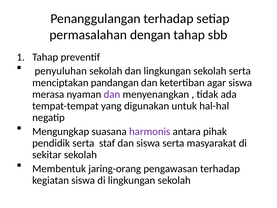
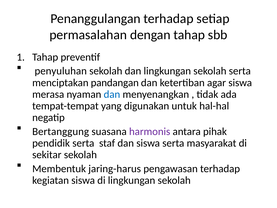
dan at (112, 94) colour: purple -> blue
Mengungkap: Mengungkap -> Bertanggung
jaring-orang: jaring-orang -> jaring-harus
